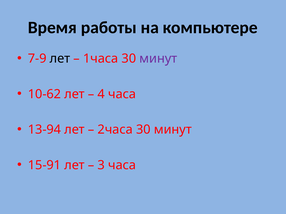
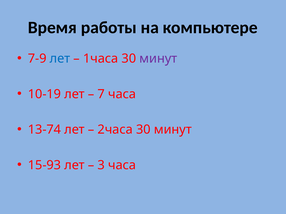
лет at (60, 59) colour: black -> blue
10-62: 10-62 -> 10-19
4: 4 -> 7
13-94: 13-94 -> 13-74
15-91: 15-91 -> 15-93
